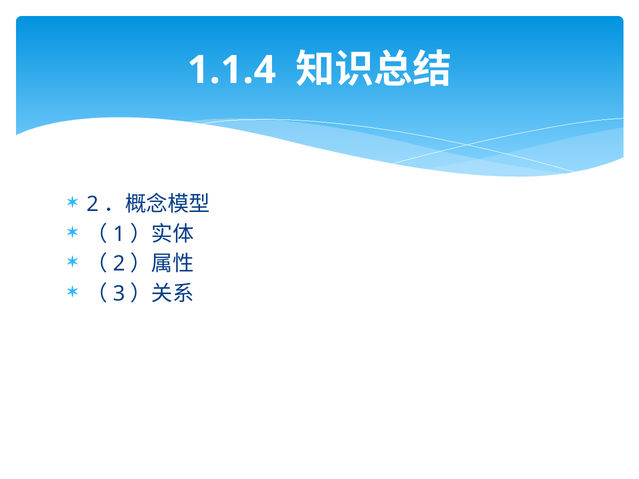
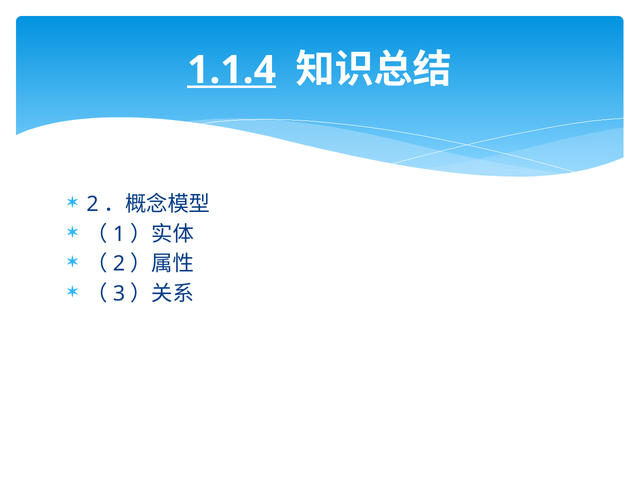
1.1.4 underline: none -> present
